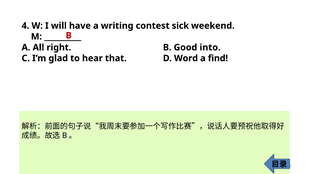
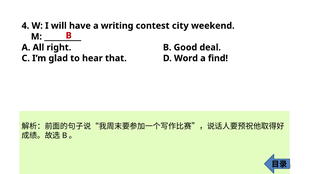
sick: sick -> city
into: into -> deal
